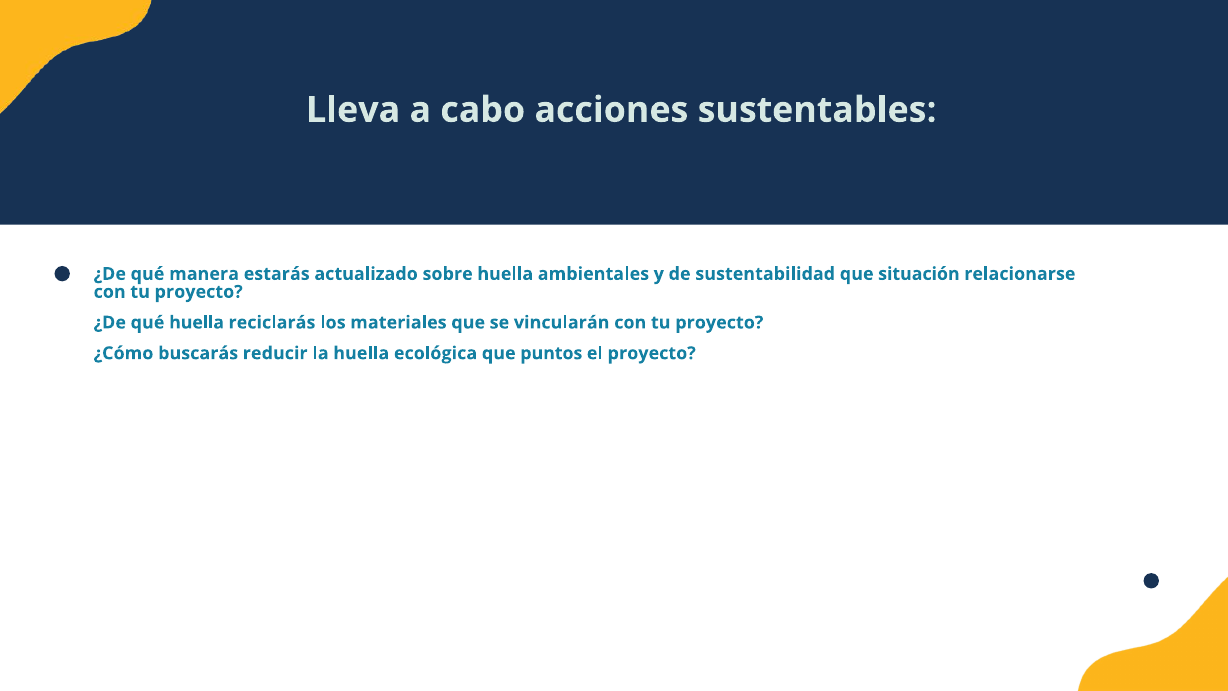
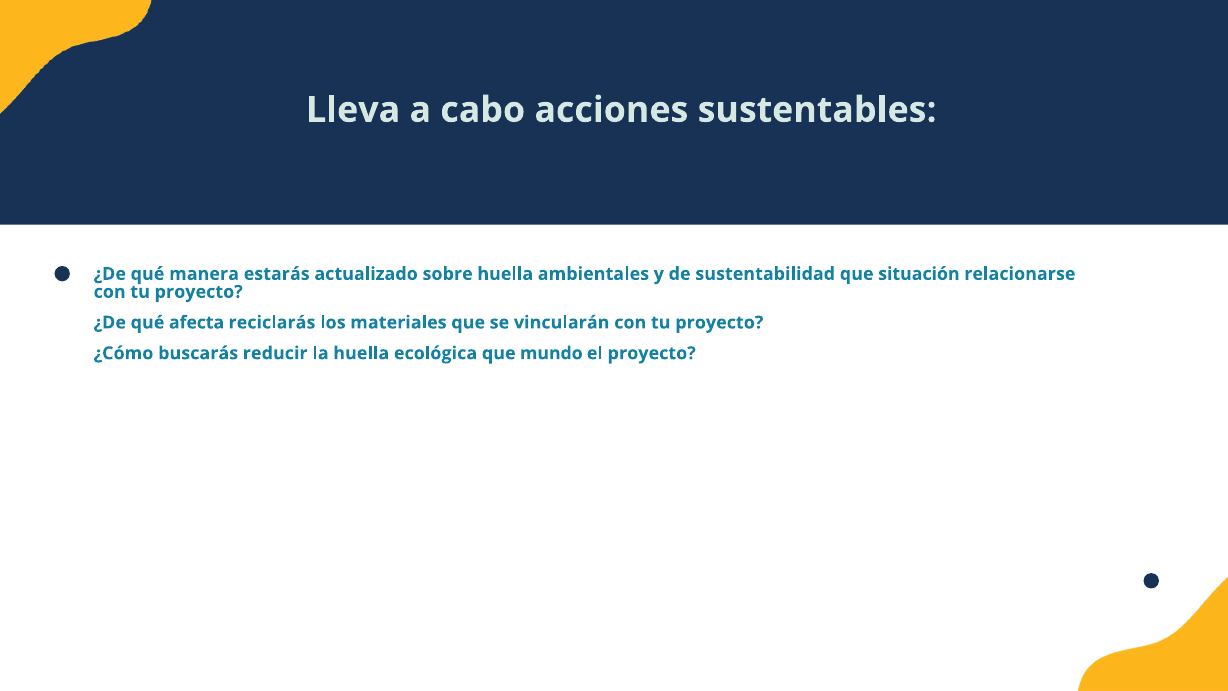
qué huella: huella -> afecta
puntos: puntos -> mundo
